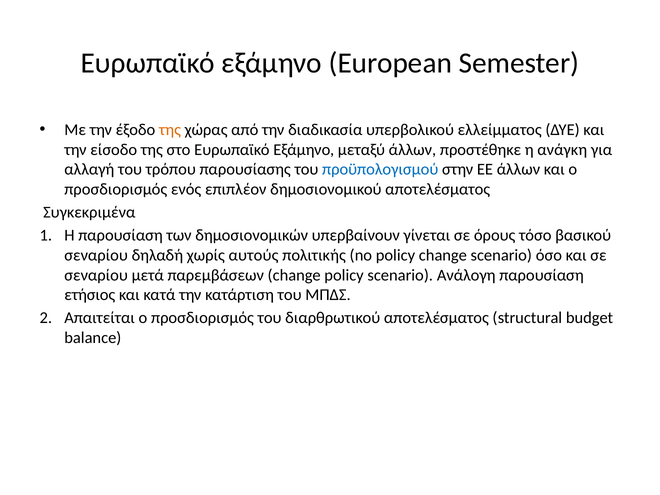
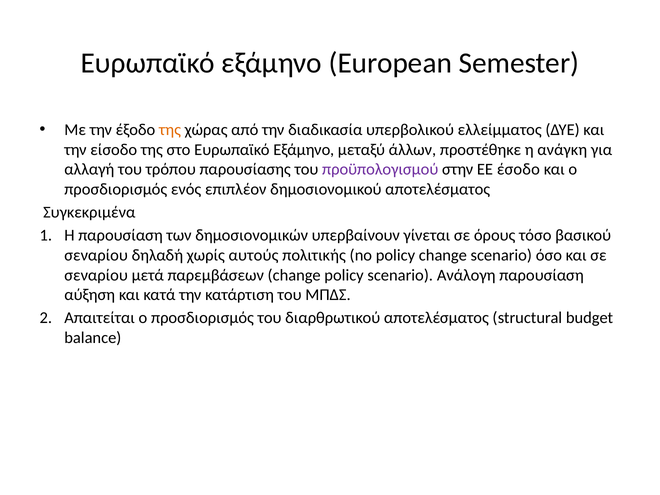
προϋπολογισμού colour: blue -> purple
ΕΕ άλλων: άλλων -> έσοδο
ετήσιος: ετήσιος -> αύξηση
